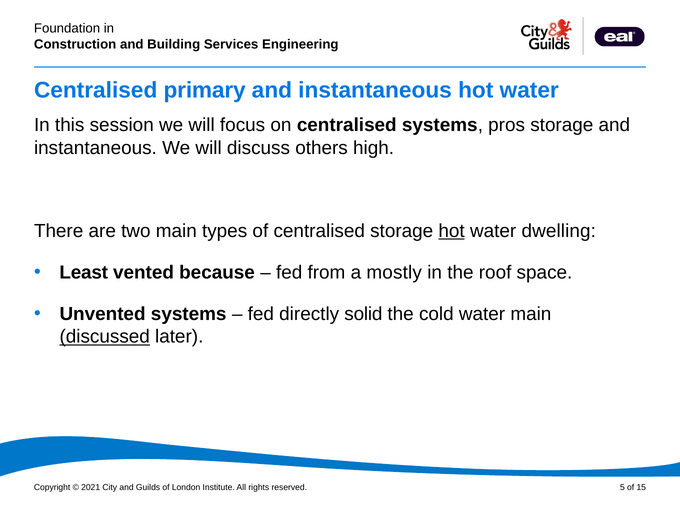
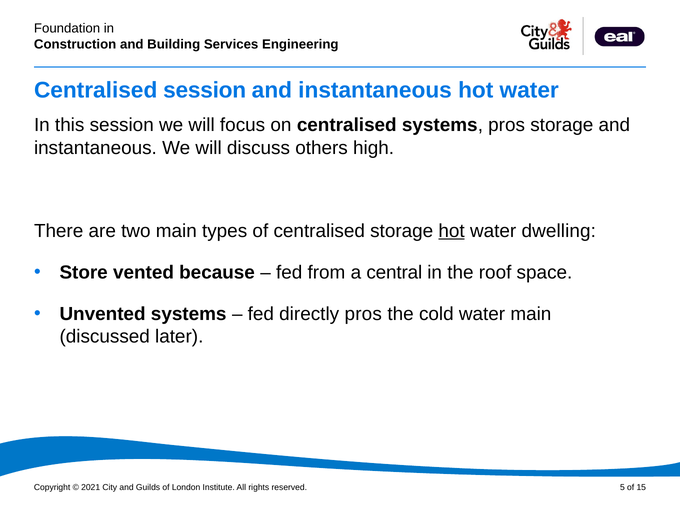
Centralised primary: primary -> session
Least: Least -> Store
mostly: mostly -> central
directly solid: solid -> pros
discussed underline: present -> none
